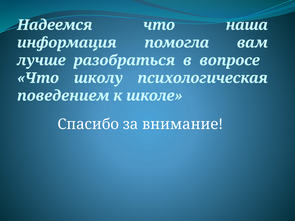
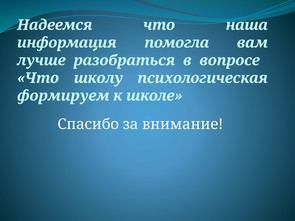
поведением: поведением -> формируем
